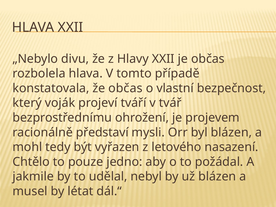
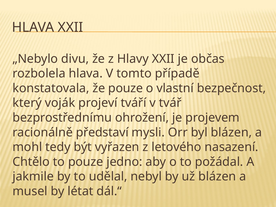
že občas: občas -> pouze
